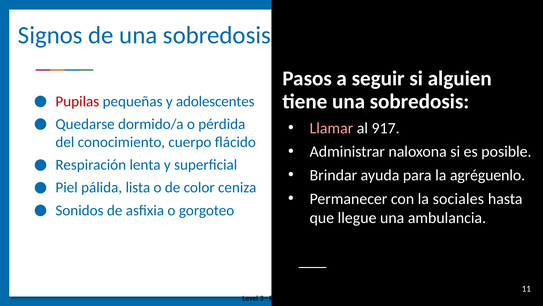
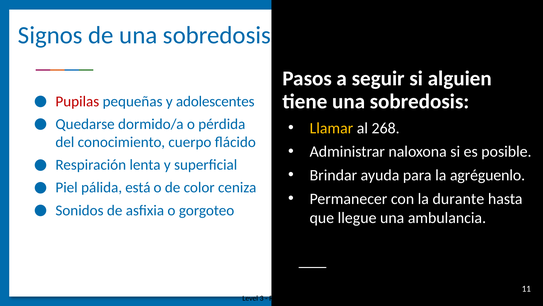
Llamar colour: pink -> yellow
917: 917 -> 268
lista: lista -> está
sociales: sociales -> durante
